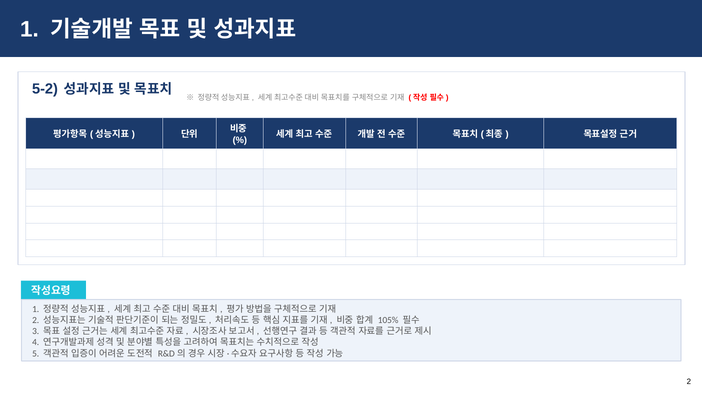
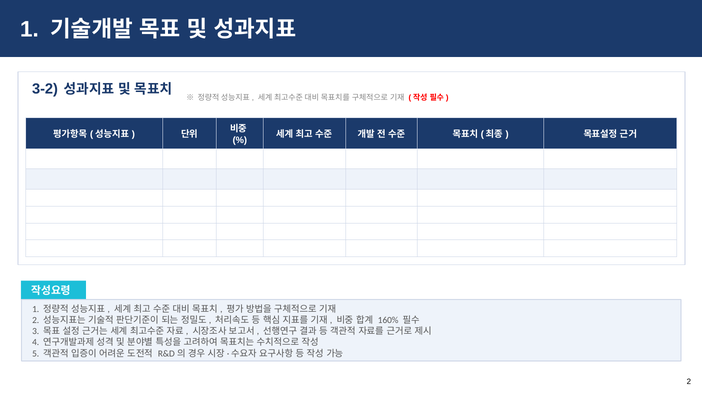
5-2: 5-2 -> 3-2
105%: 105% -> 160%
